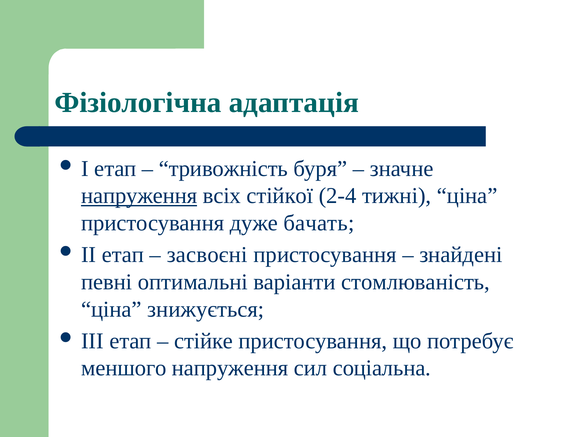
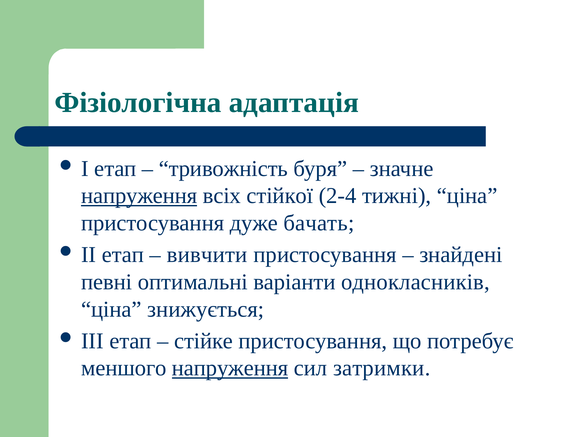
засвоєні: засвоєні -> вивчити
стомлюваність: стомлюваність -> однокласників
напруження at (230, 368) underline: none -> present
соціальна: соціальна -> затримки
